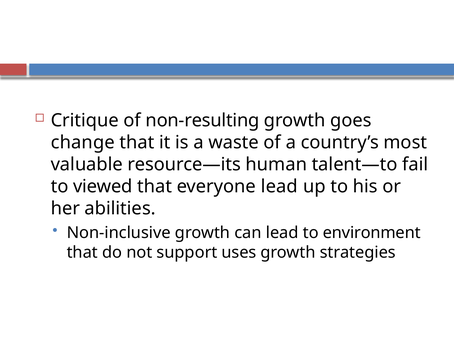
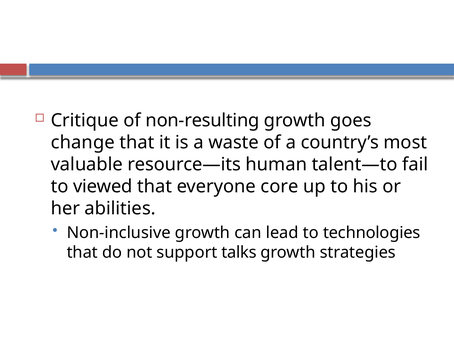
everyone lead: lead -> core
environment: environment -> technologies
uses: uses -> talks
